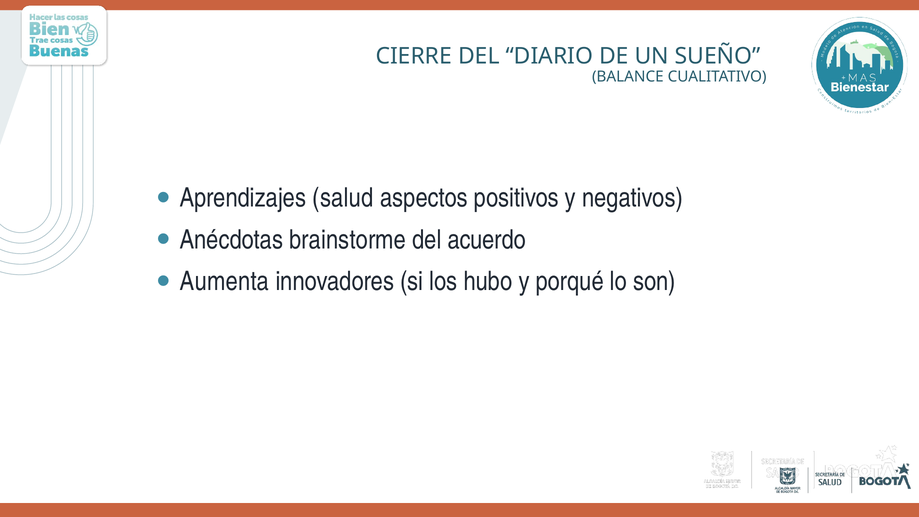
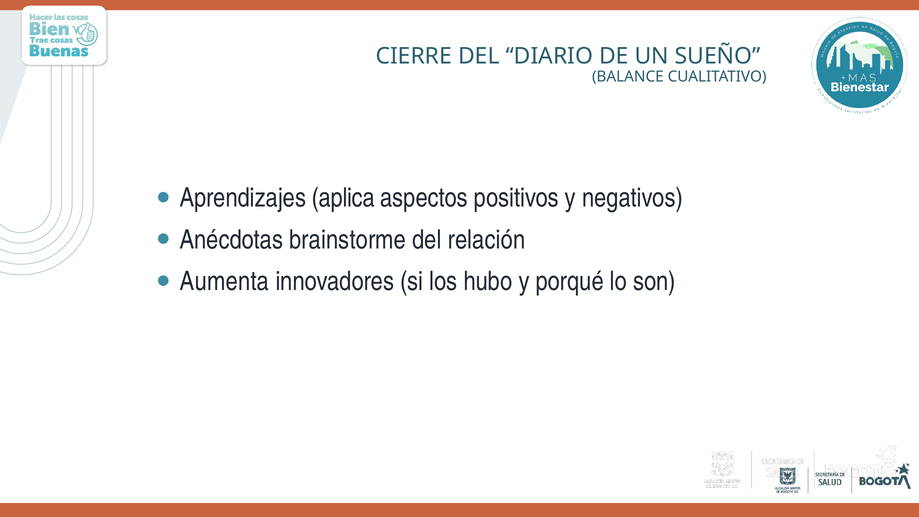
salud: salud -> aplica
acuerdo: acuerdo -> relación
